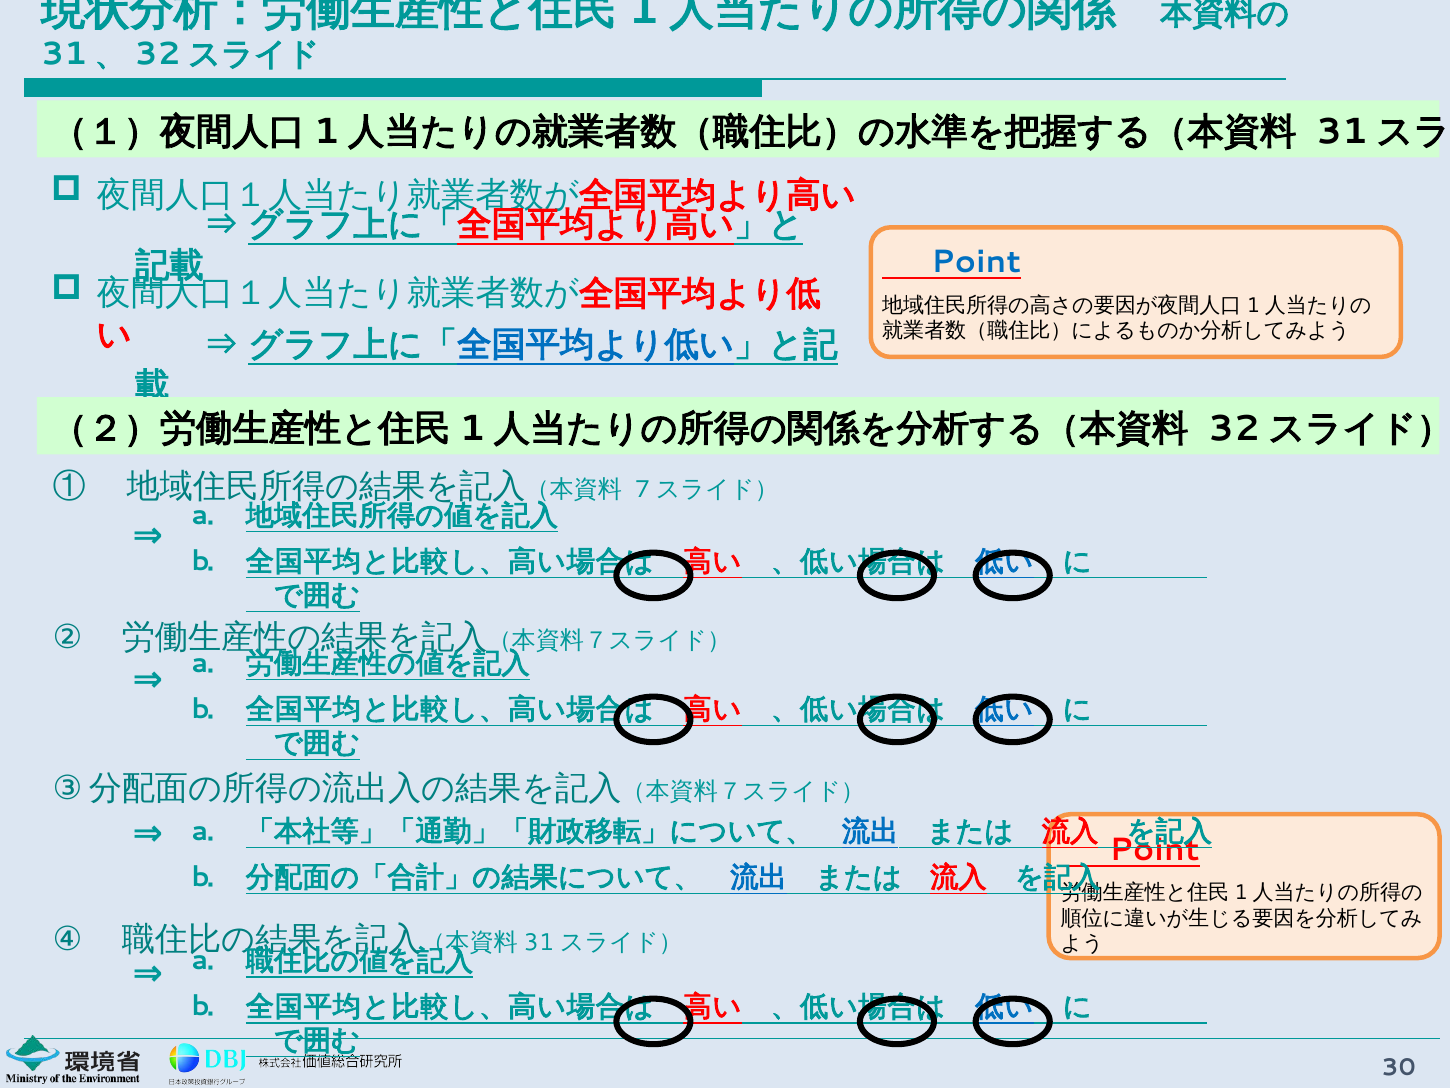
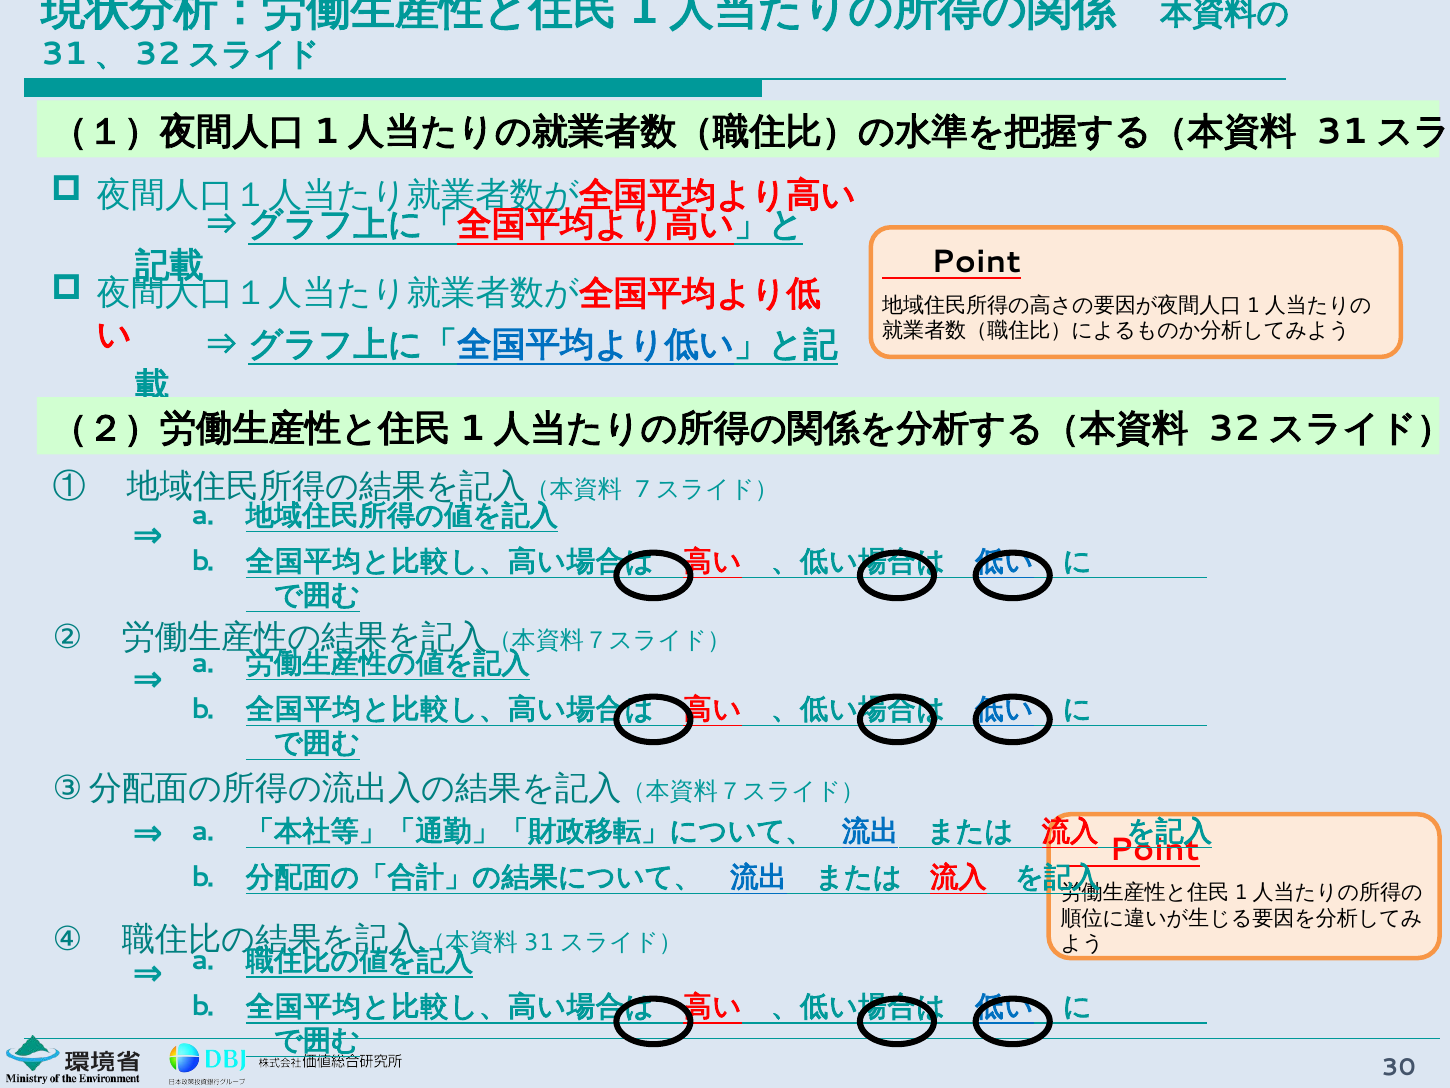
Point at (976, 262) colour: blue -> black
